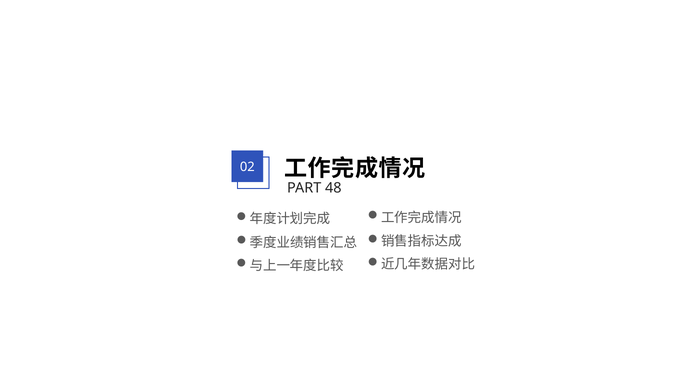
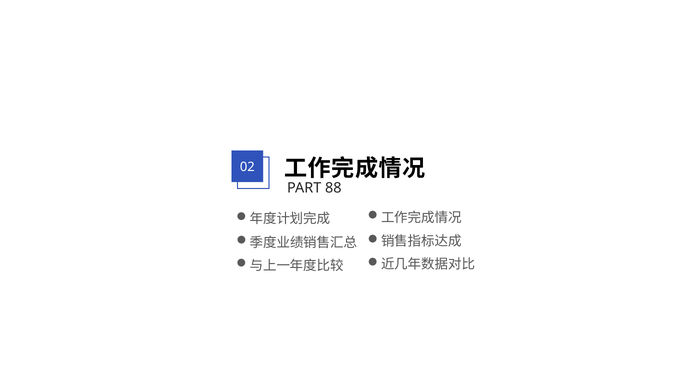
48: 48 -> 88
